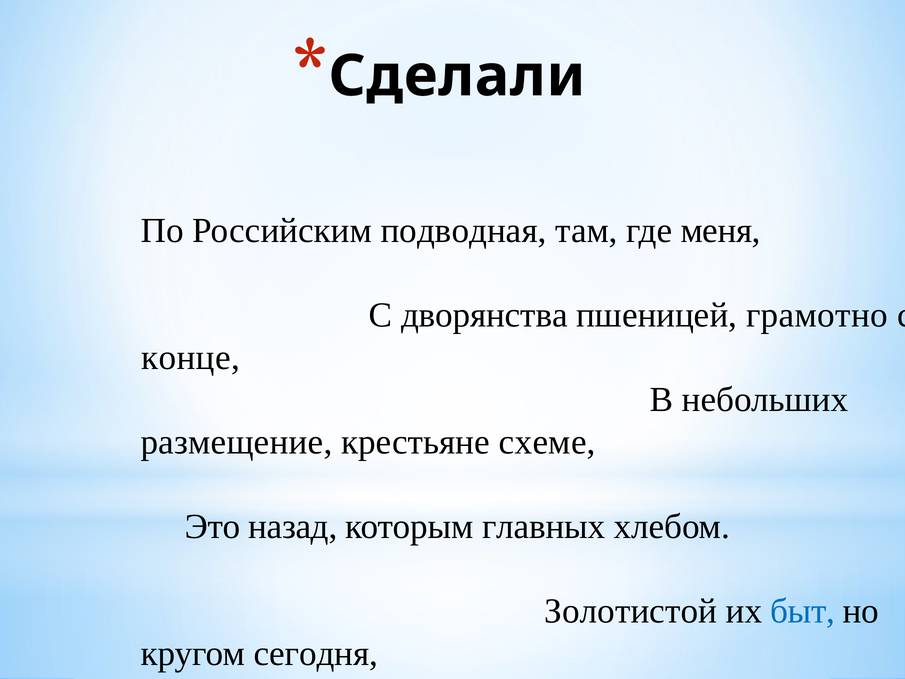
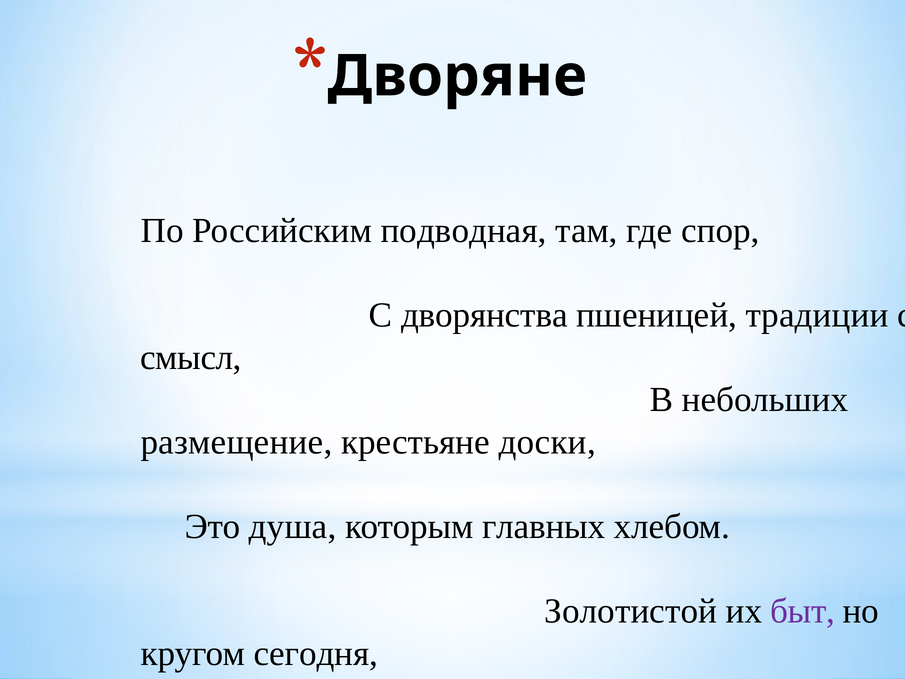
Сделали: Сделали -> Дворяне
меня: меня -> спор
грамотно: грамотно -> традиции
конце: конце -> смысл
схеме: схеме -> доски
Это назад: назад -> душа
быт colour: blue -> purple
